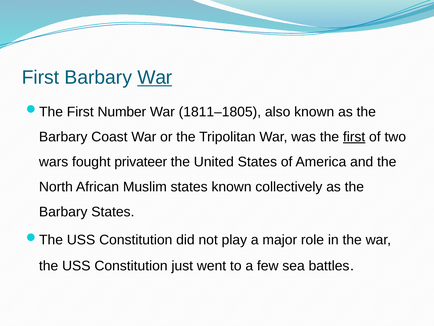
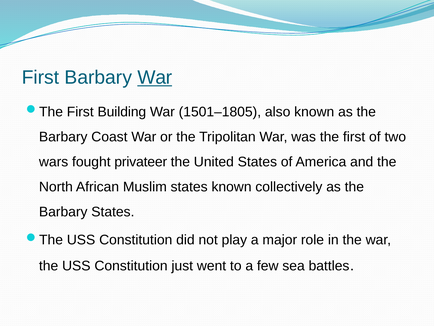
Number: Number -> Building
1811–1805: 1811–1805 -> 1501–1805
first at (354, 137) underline: present -> none
